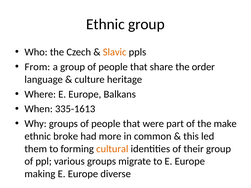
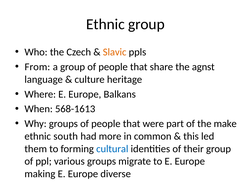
order: order -> agnst
335-1613: 335-1613 -> 568-1613
broke: broke -> south
cultural colour: orange -> blue
